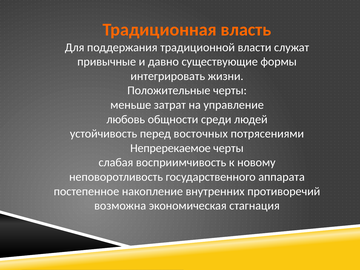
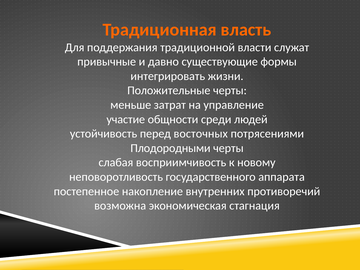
любовь: любовь -> участие
Непререкаемое: Непререкаемое -> Плодородными
